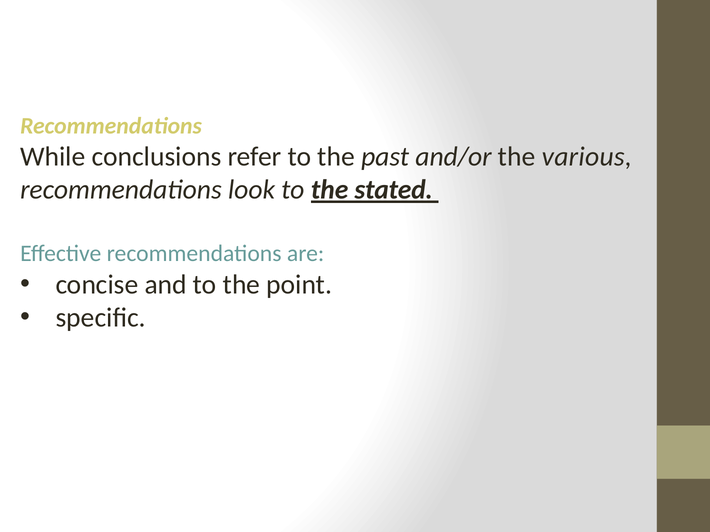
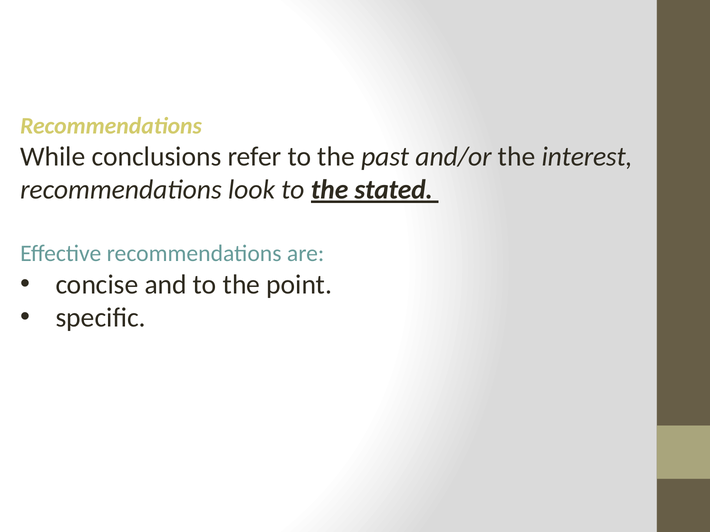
various: various -> interest
